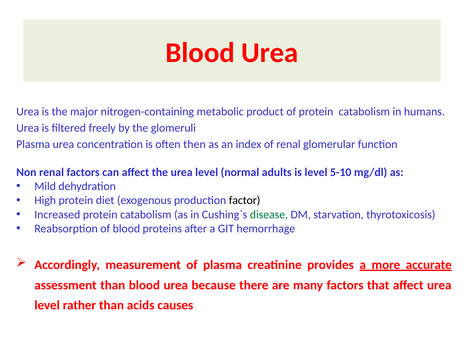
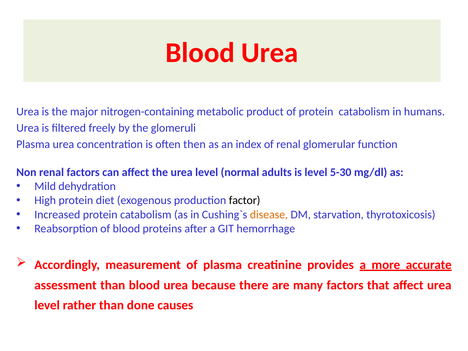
5-10: 5-10 -> 5-30
disease colour: green -> orange
acids: acids -> done
